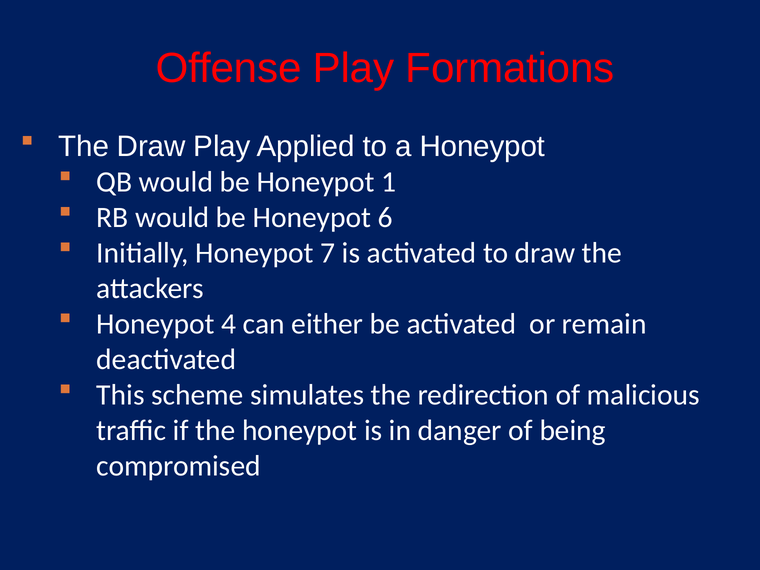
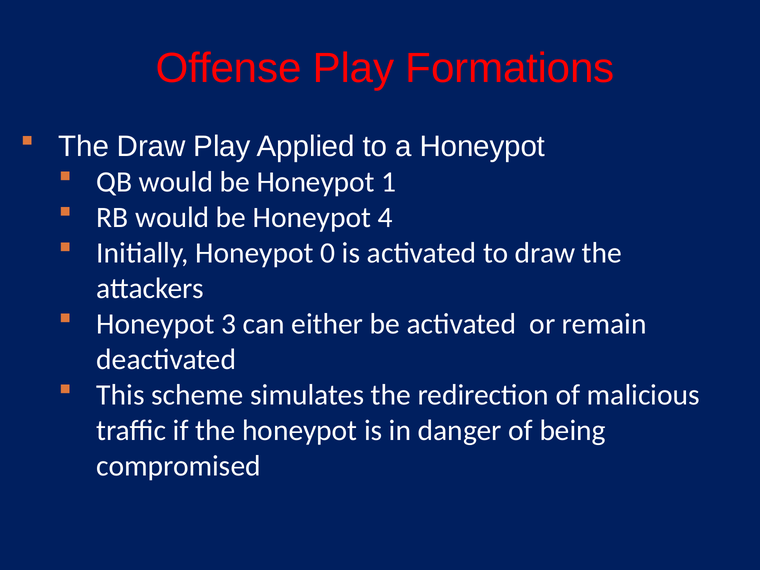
6: 6 -> 4
7: 7 -> 0
4: 4 -> 3
